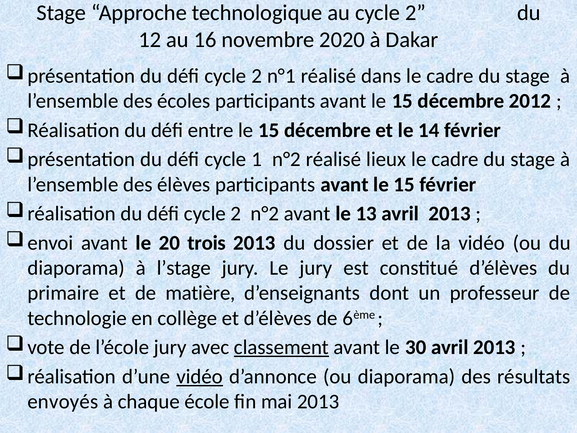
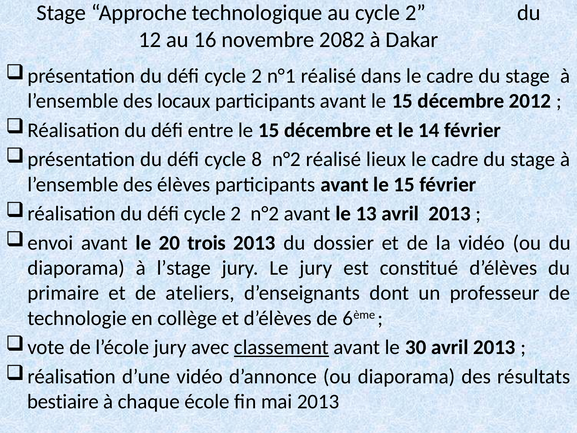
2020: 2020 -> 2082
écoles: écoles -> locaux
1: 1 -> 8
matière: matière -> ateliers
vidéo at (200, 376) underline: present -> none
envoyés: envoyés -> bestiaire
